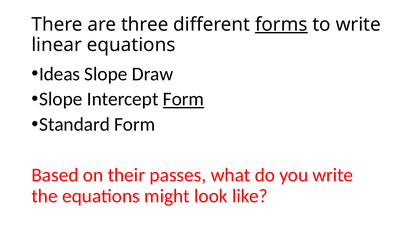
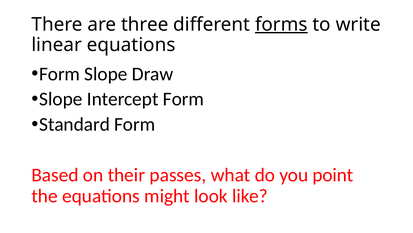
Ideas at (60, 74): Ideas -> Form
Form at (183, 99) underline: present -> none
you write: write -> point
